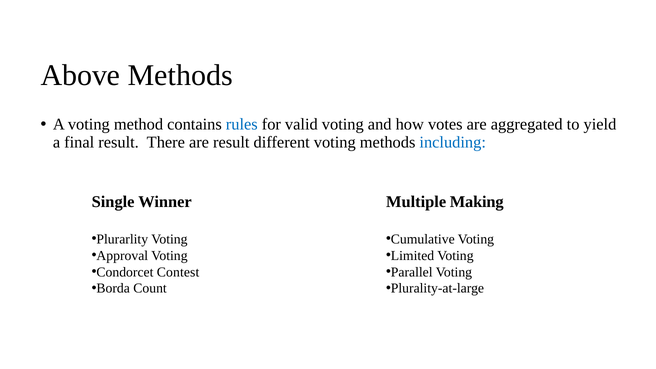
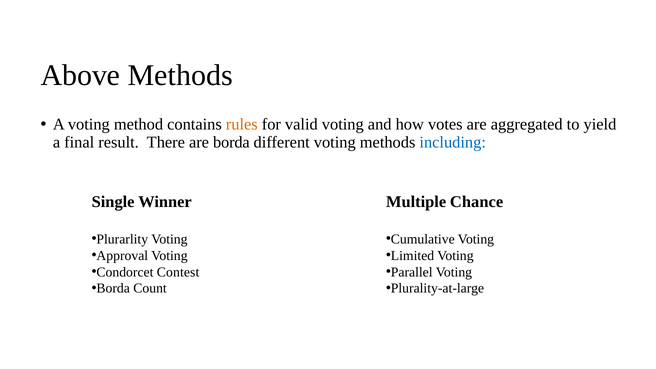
rules colour: blue -> orange
are result: result -> borda
Making: Making -> Chance
